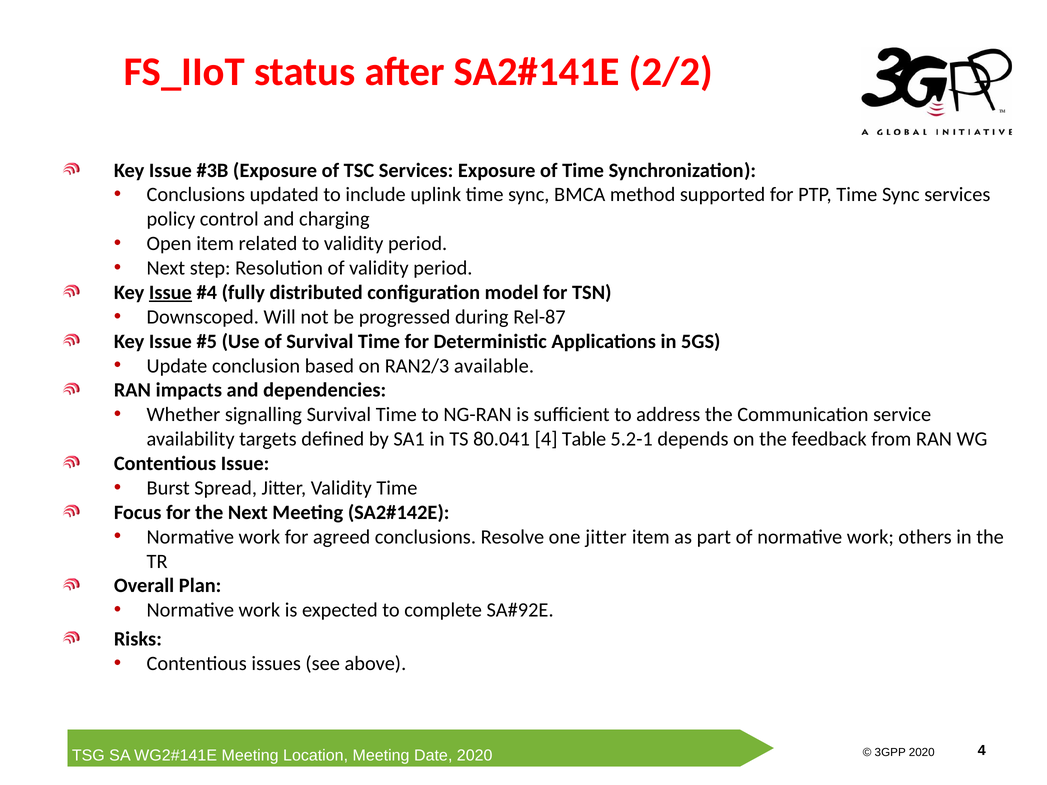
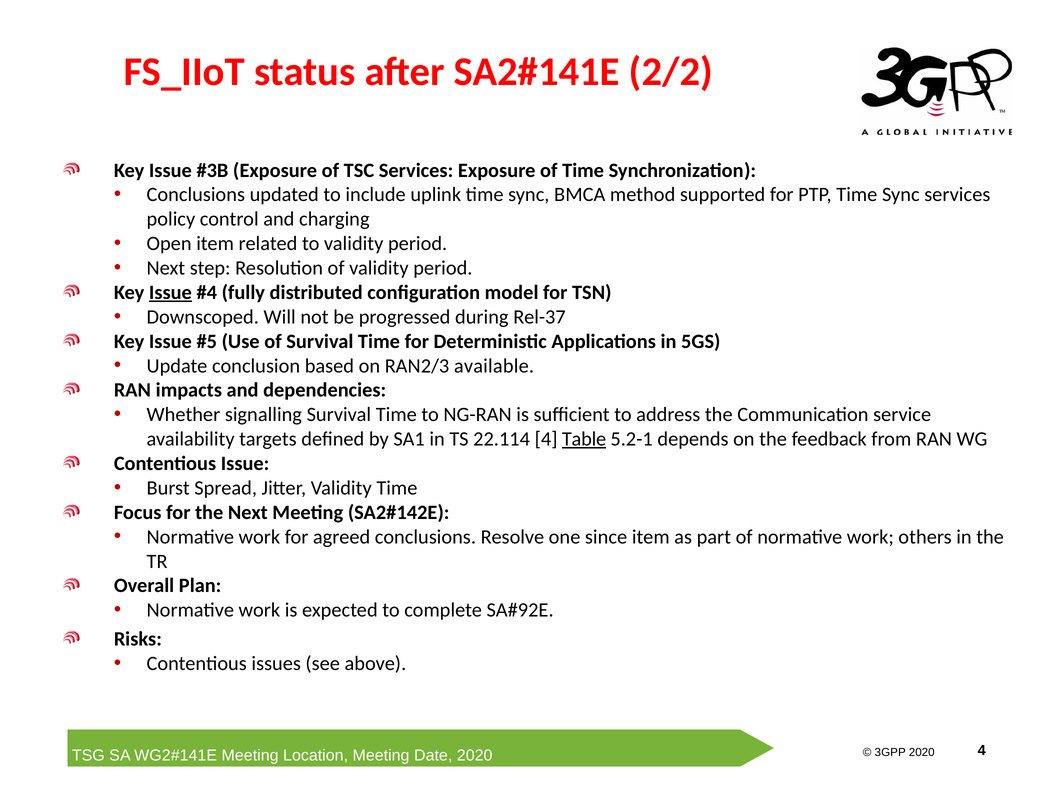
Rel-87: Rel-87 -> Rel-37
80.041: 80.041 -> 22.114
Table underline: none -> present
one jitter: jitter -> since
